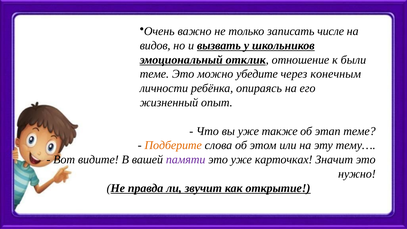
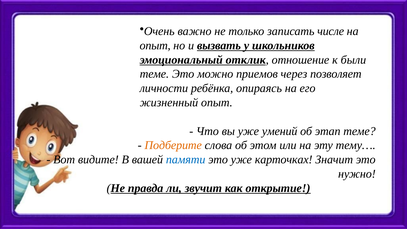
видов at (155, 46): видов -> опыт
убедите: убедите -> приемов
конечным: конечным -> позволяет
также: также -> умений
памяти colour: purple -> blue
